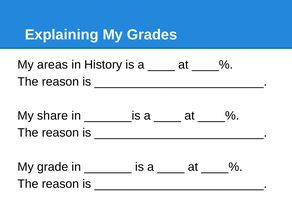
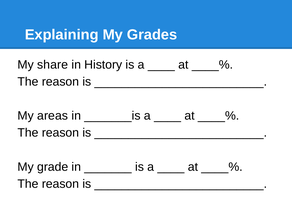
areas: areas -> share
share: share -> areas
